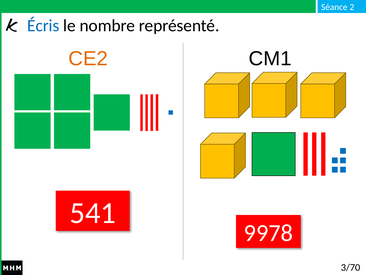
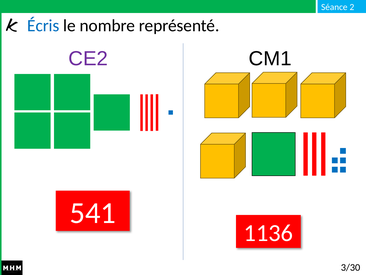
CE2 colour: orange -> purple
9978: 9978 -> 1136
3/70: 3/70 -> 3/30
